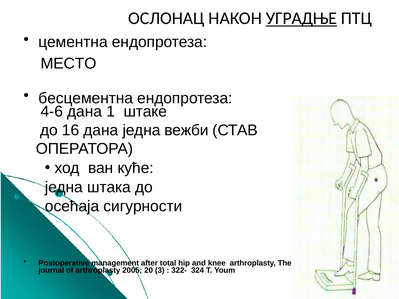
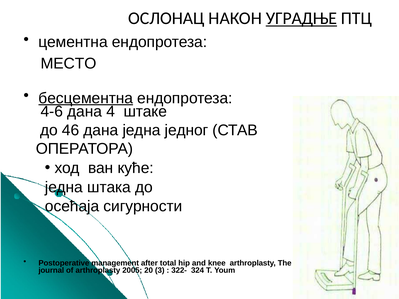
бесцементна underline: none -> present
1: 1 -> 4
16: 16 -> 46
вежби: вежби -> једног
